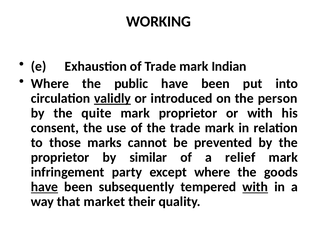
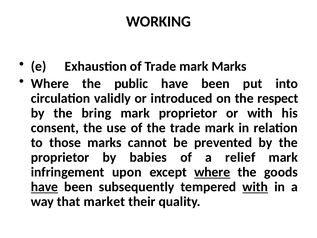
mark Indian: Indian -> Marks
validly underline: present -> none
person: person -> respect
quite: quite -> bring
similar: similar -> babies
party: party -> upon
where at (212, 172) underline: none -> present
